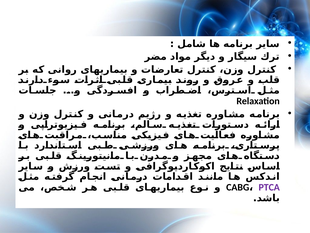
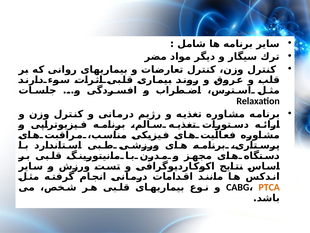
PTCA colour: purple -> orange
